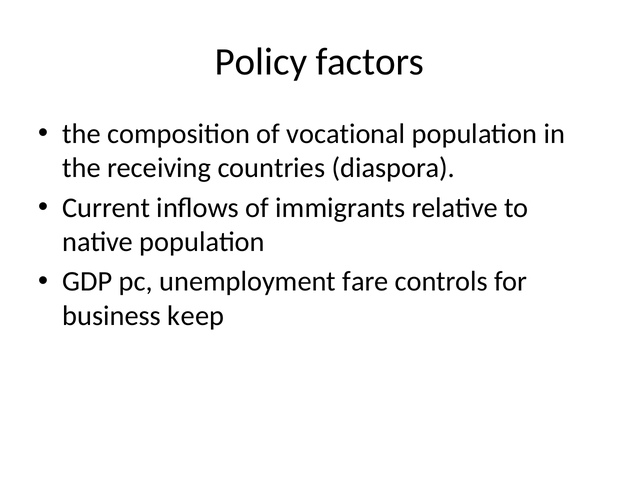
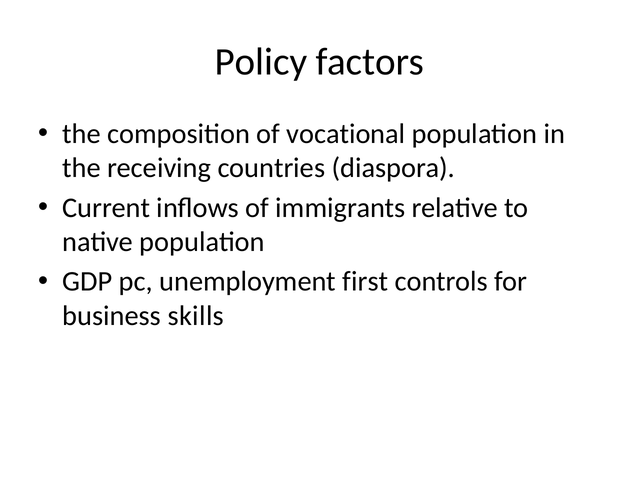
fare: fare -> first
keep: keep -> skills
